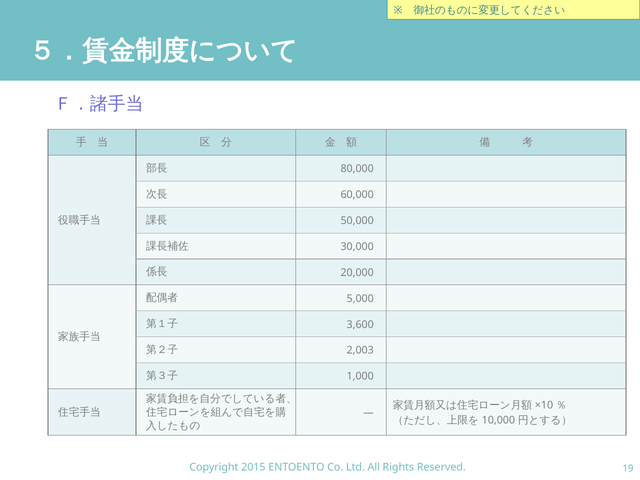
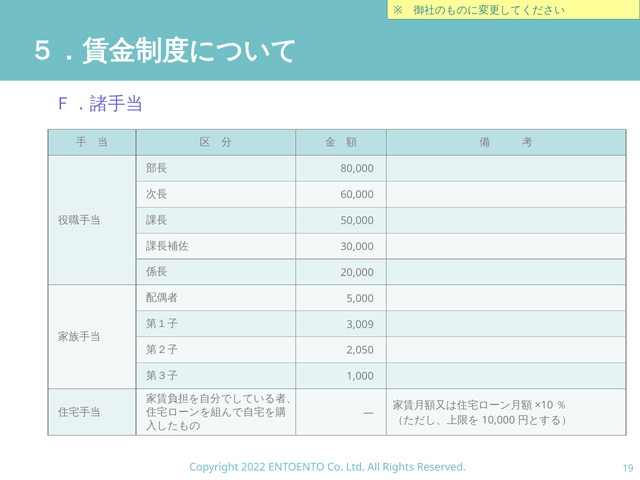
3,600: 3,600 -> 3,009
2,003: 2,003 -> 2,050
2015: 2015 -> 2022
